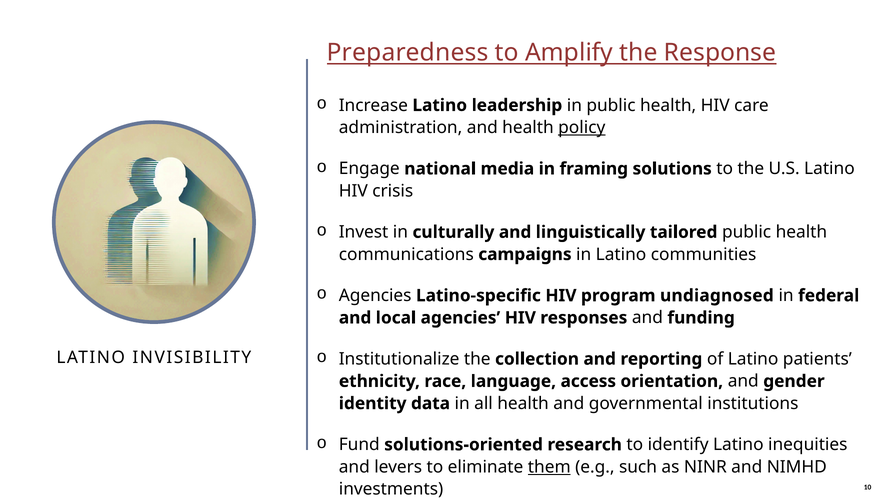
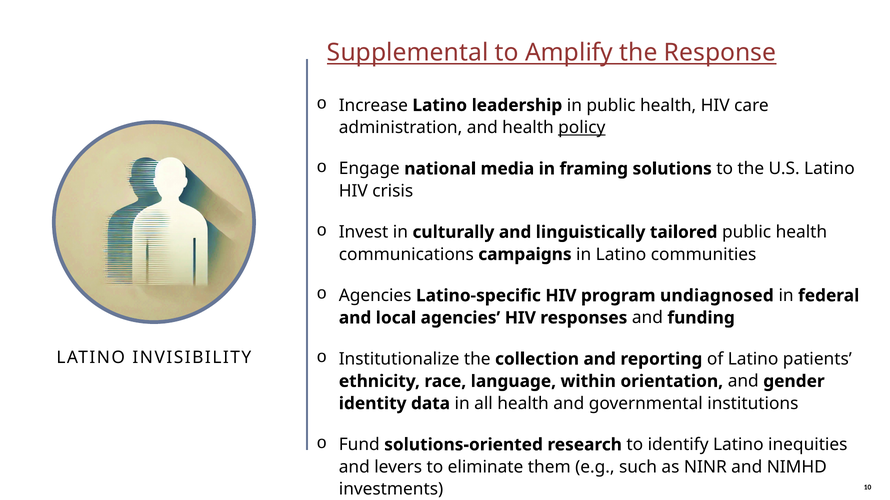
Preparedness: Preparedness -> Supplemental
access: access -> within
them underline: present -> none
